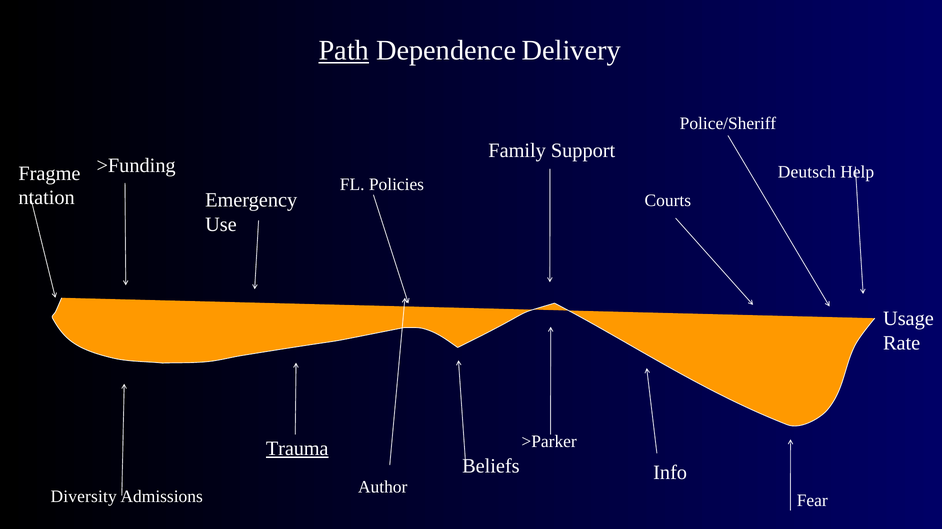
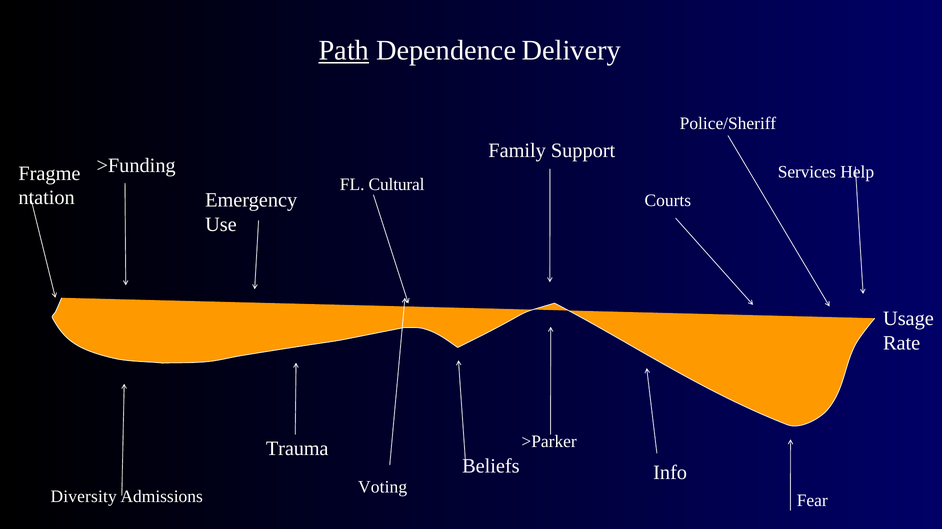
Deutsch: Deutsch -> Services
Policies: Policies -> Cultural
Trauma underline: present -> none
Author: Author -> Voting
